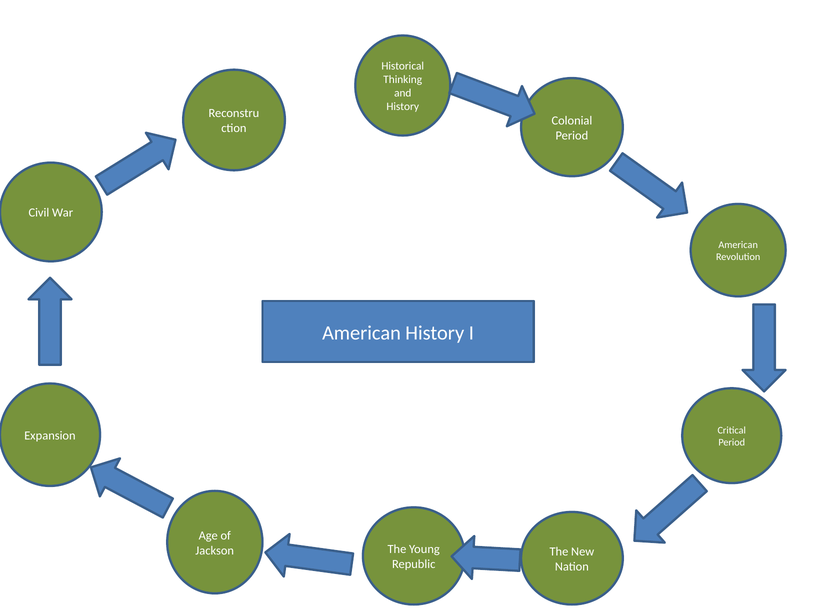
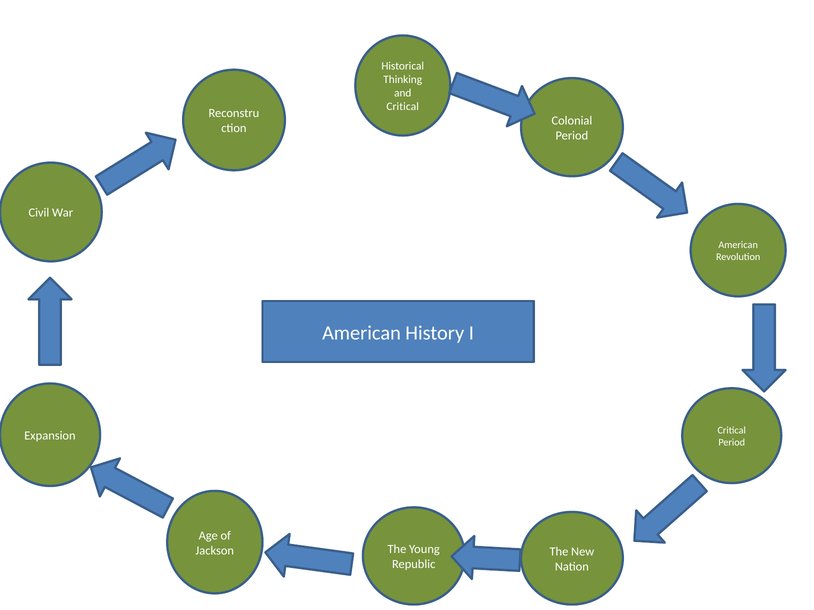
History at (403, 107): History -> Critical
